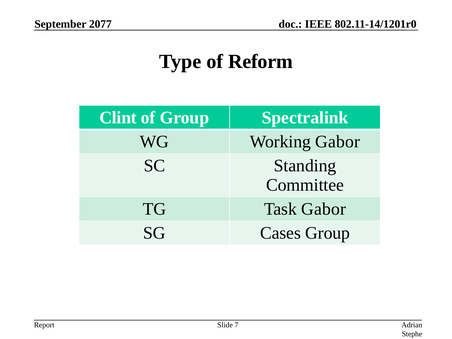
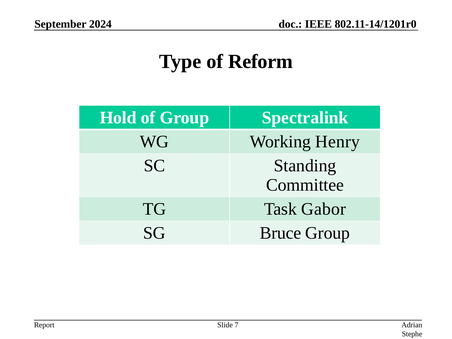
2077: 2077 -> 2024
Clint: Clint -> Hold
Working Gabor: Gabor -> Henry
Cases: Cases -> Bruce
